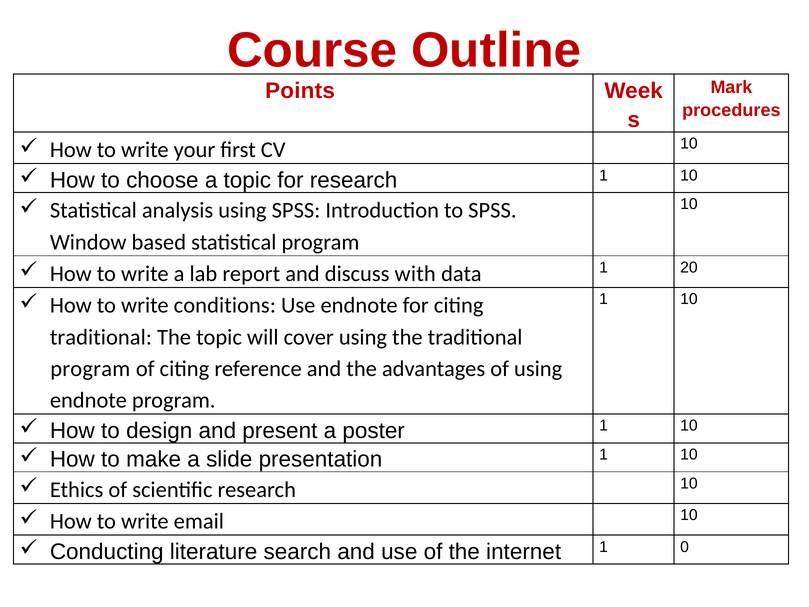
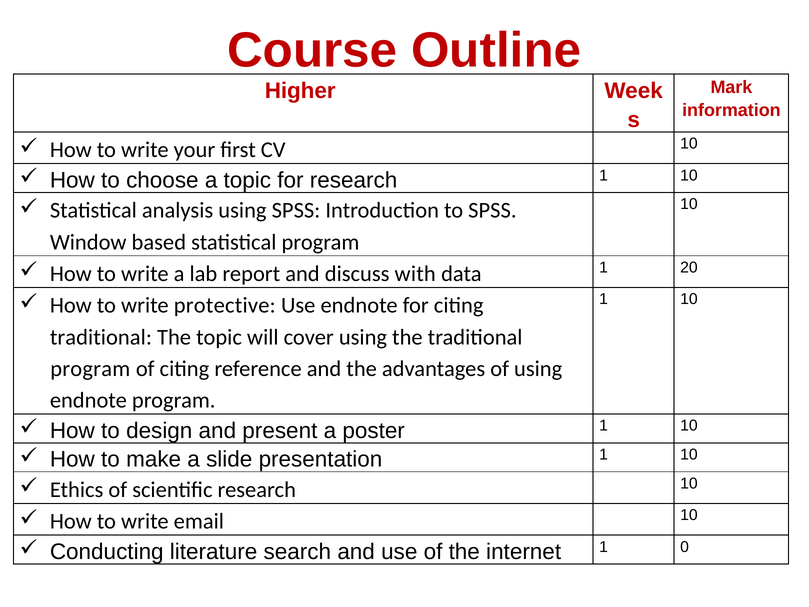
Points: Points -> Higher
procedures: procedures -> information
conditions: conditions -> protective
